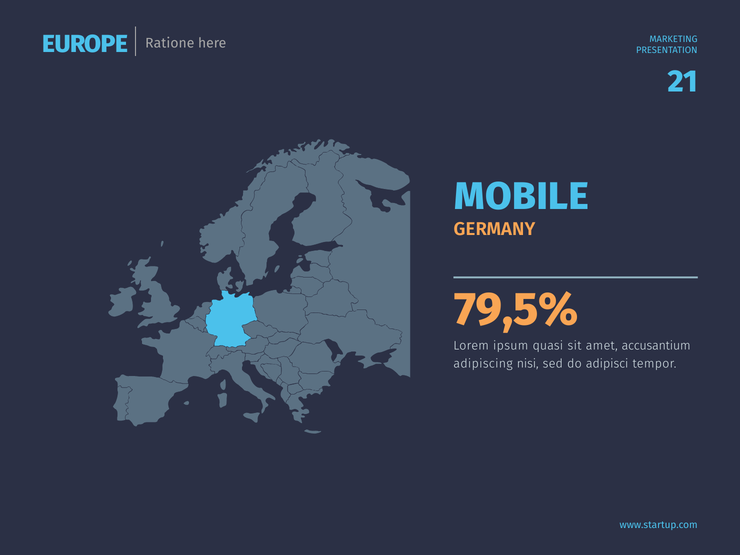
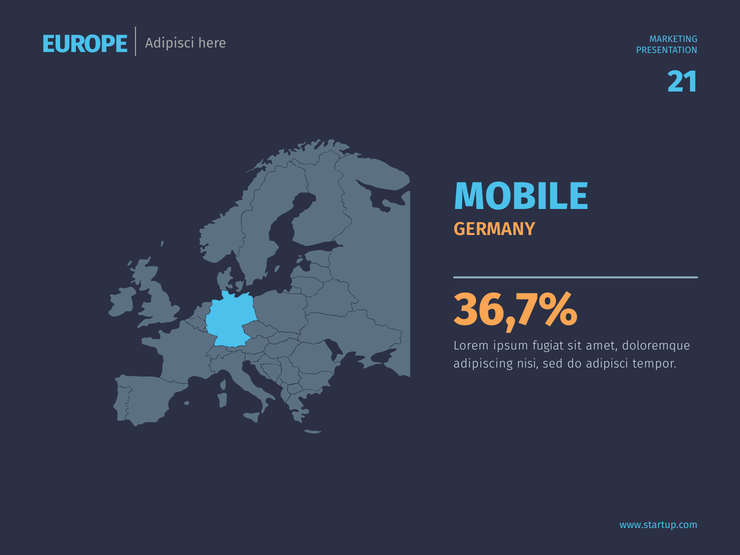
EUROPE Ratione: Ratione -> Adipisci
79,5%: 79,5% -> 36,7%
quasi: quasi -> fugiat
accusantium: accusantium -> doloremque
